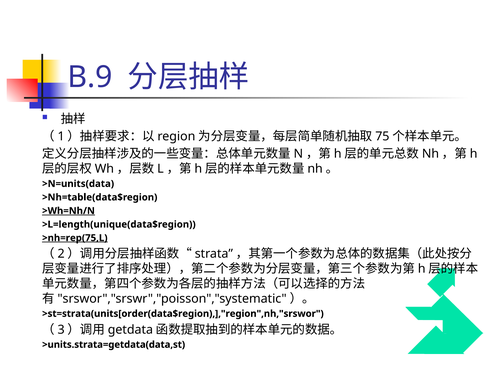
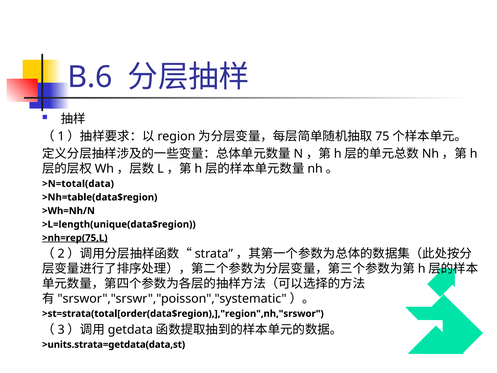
B.9: B.9 -> B.6
>N=units(data: >N=units(data -> >N=total(data
>Wh=Nh/N underline: present -> none
>st=strata(units[order(data$region),],"region",nh,"srswor: >st=strata(units[order(data$region),],"region",nh,"srswor -> >st=strata(total[order(data$region),],"region",nh,"srswor
